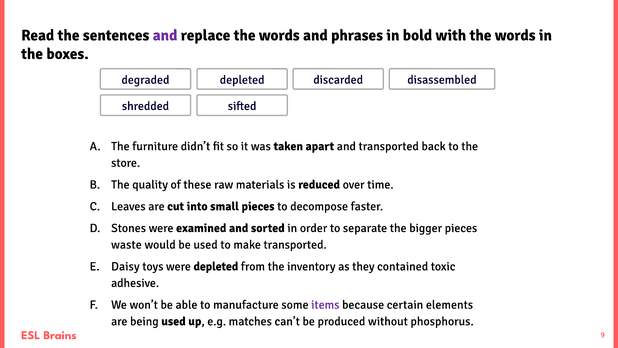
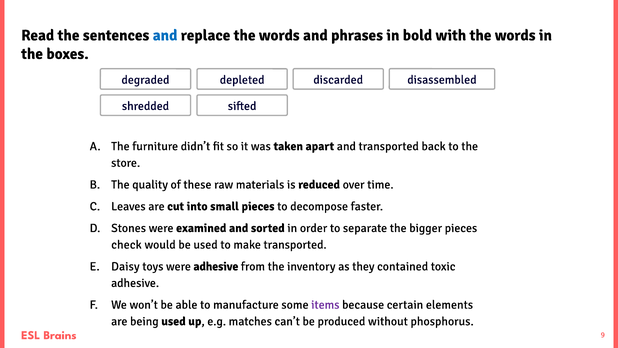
and at (165, 35) colour: purple -> blue
waste: waste -> check
were depleted: depleted -> adhesive
